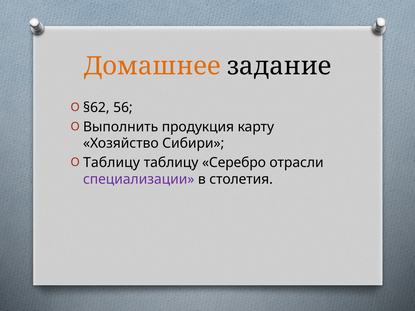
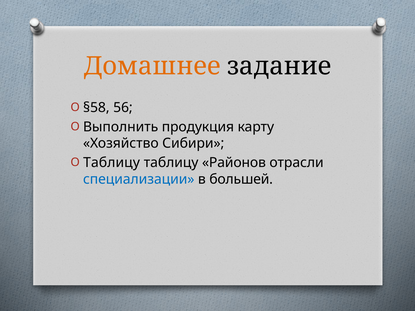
§62: §62 -> §58
Серебро: Серебро -> Районов
специализации colour: purple -> blue
столетия: столетия -> большей
